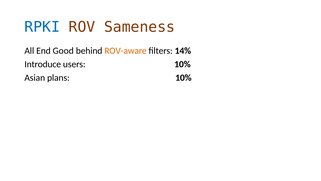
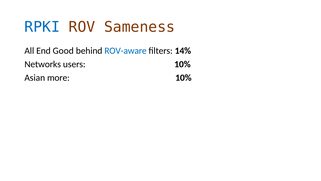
ROV-aware colour: orange -> blue
Introduce: Introduce -> Networks
plans: plans -> more
